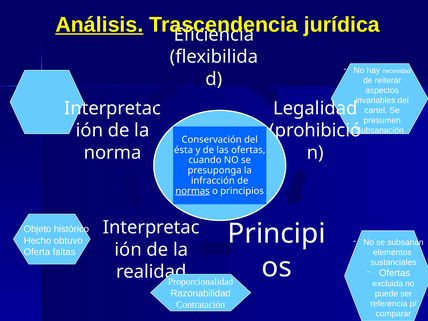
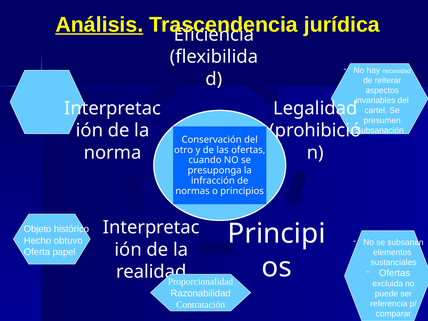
ésta: ésta -> otro
normas underline: present -> none
faltas: faltas -> papel
